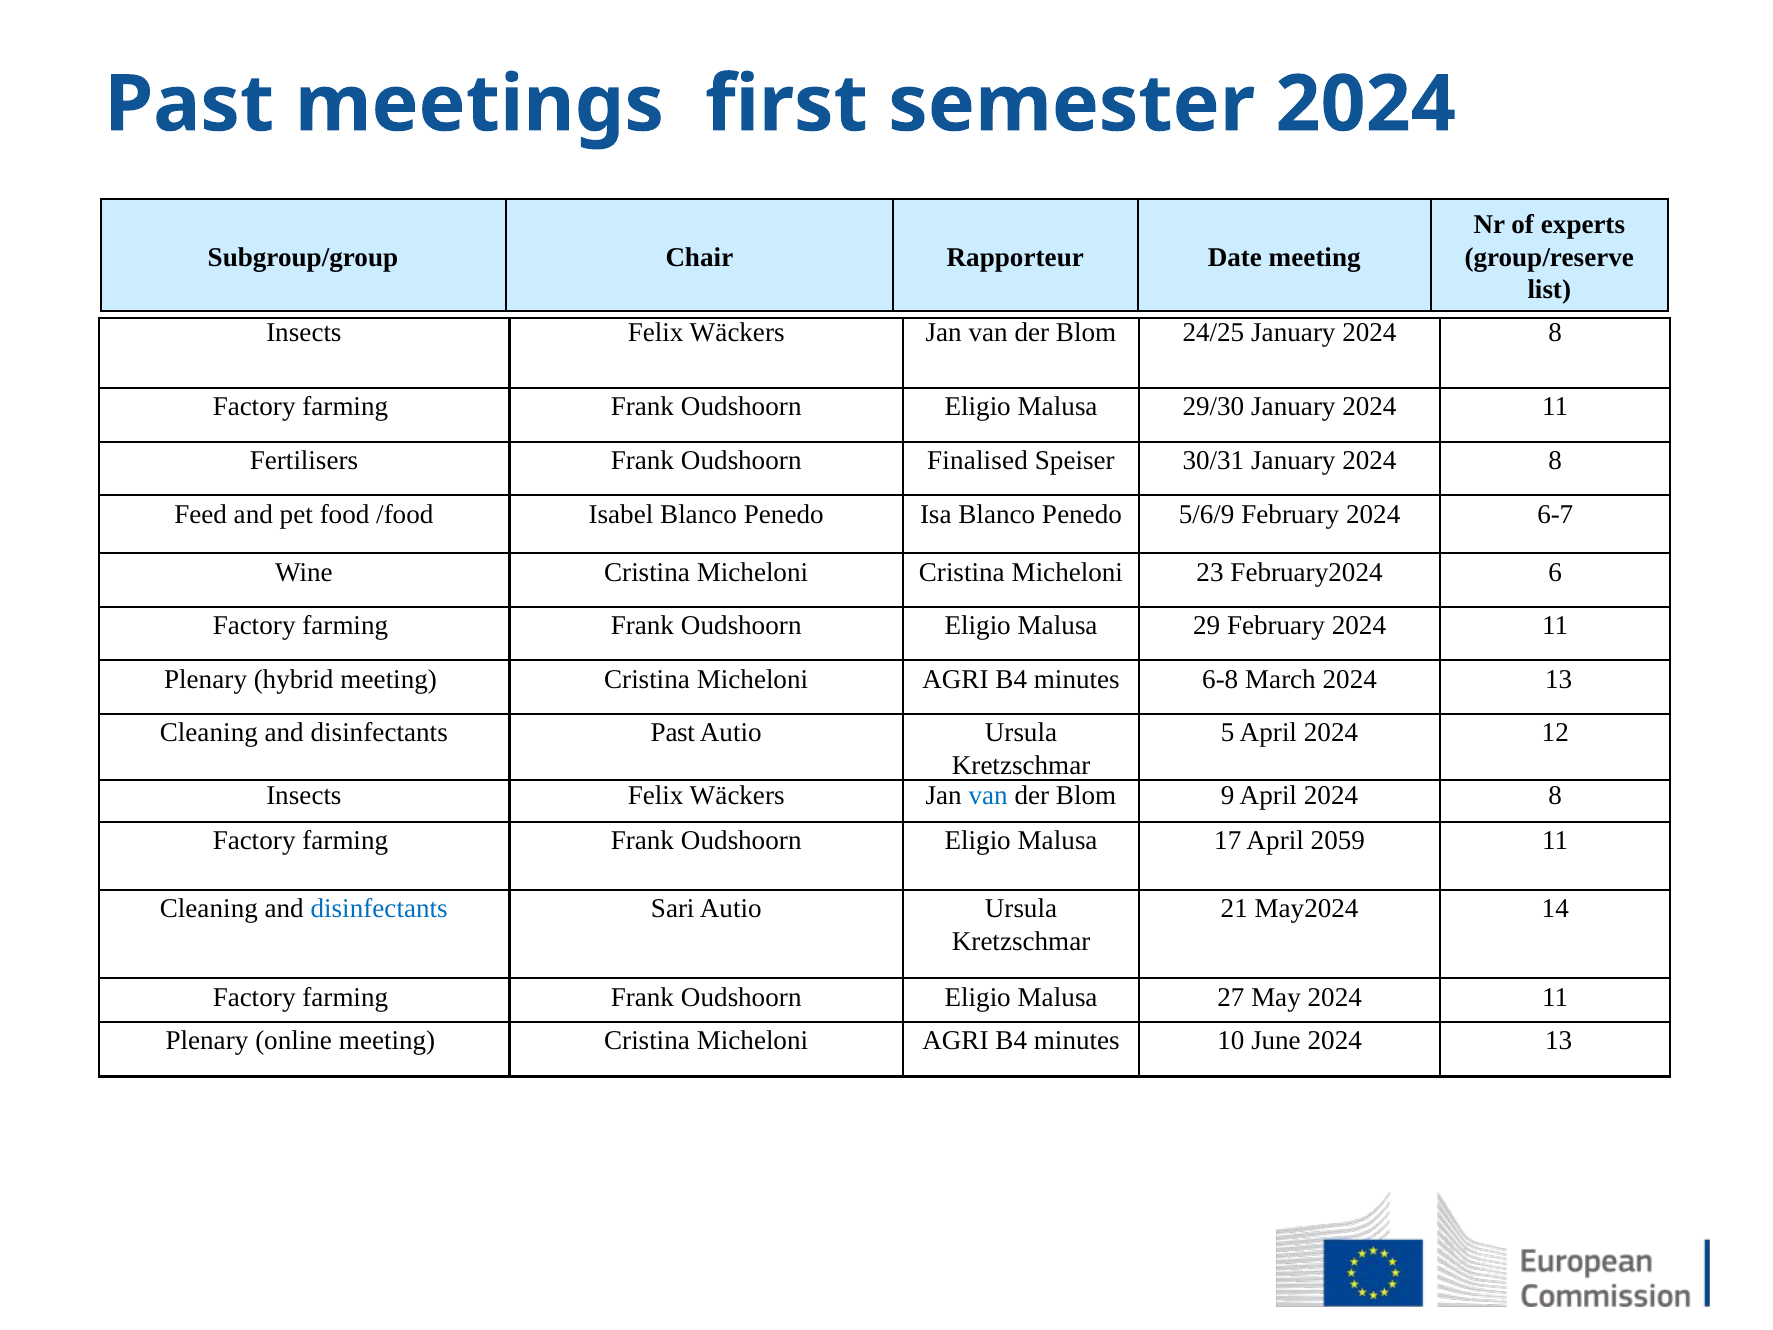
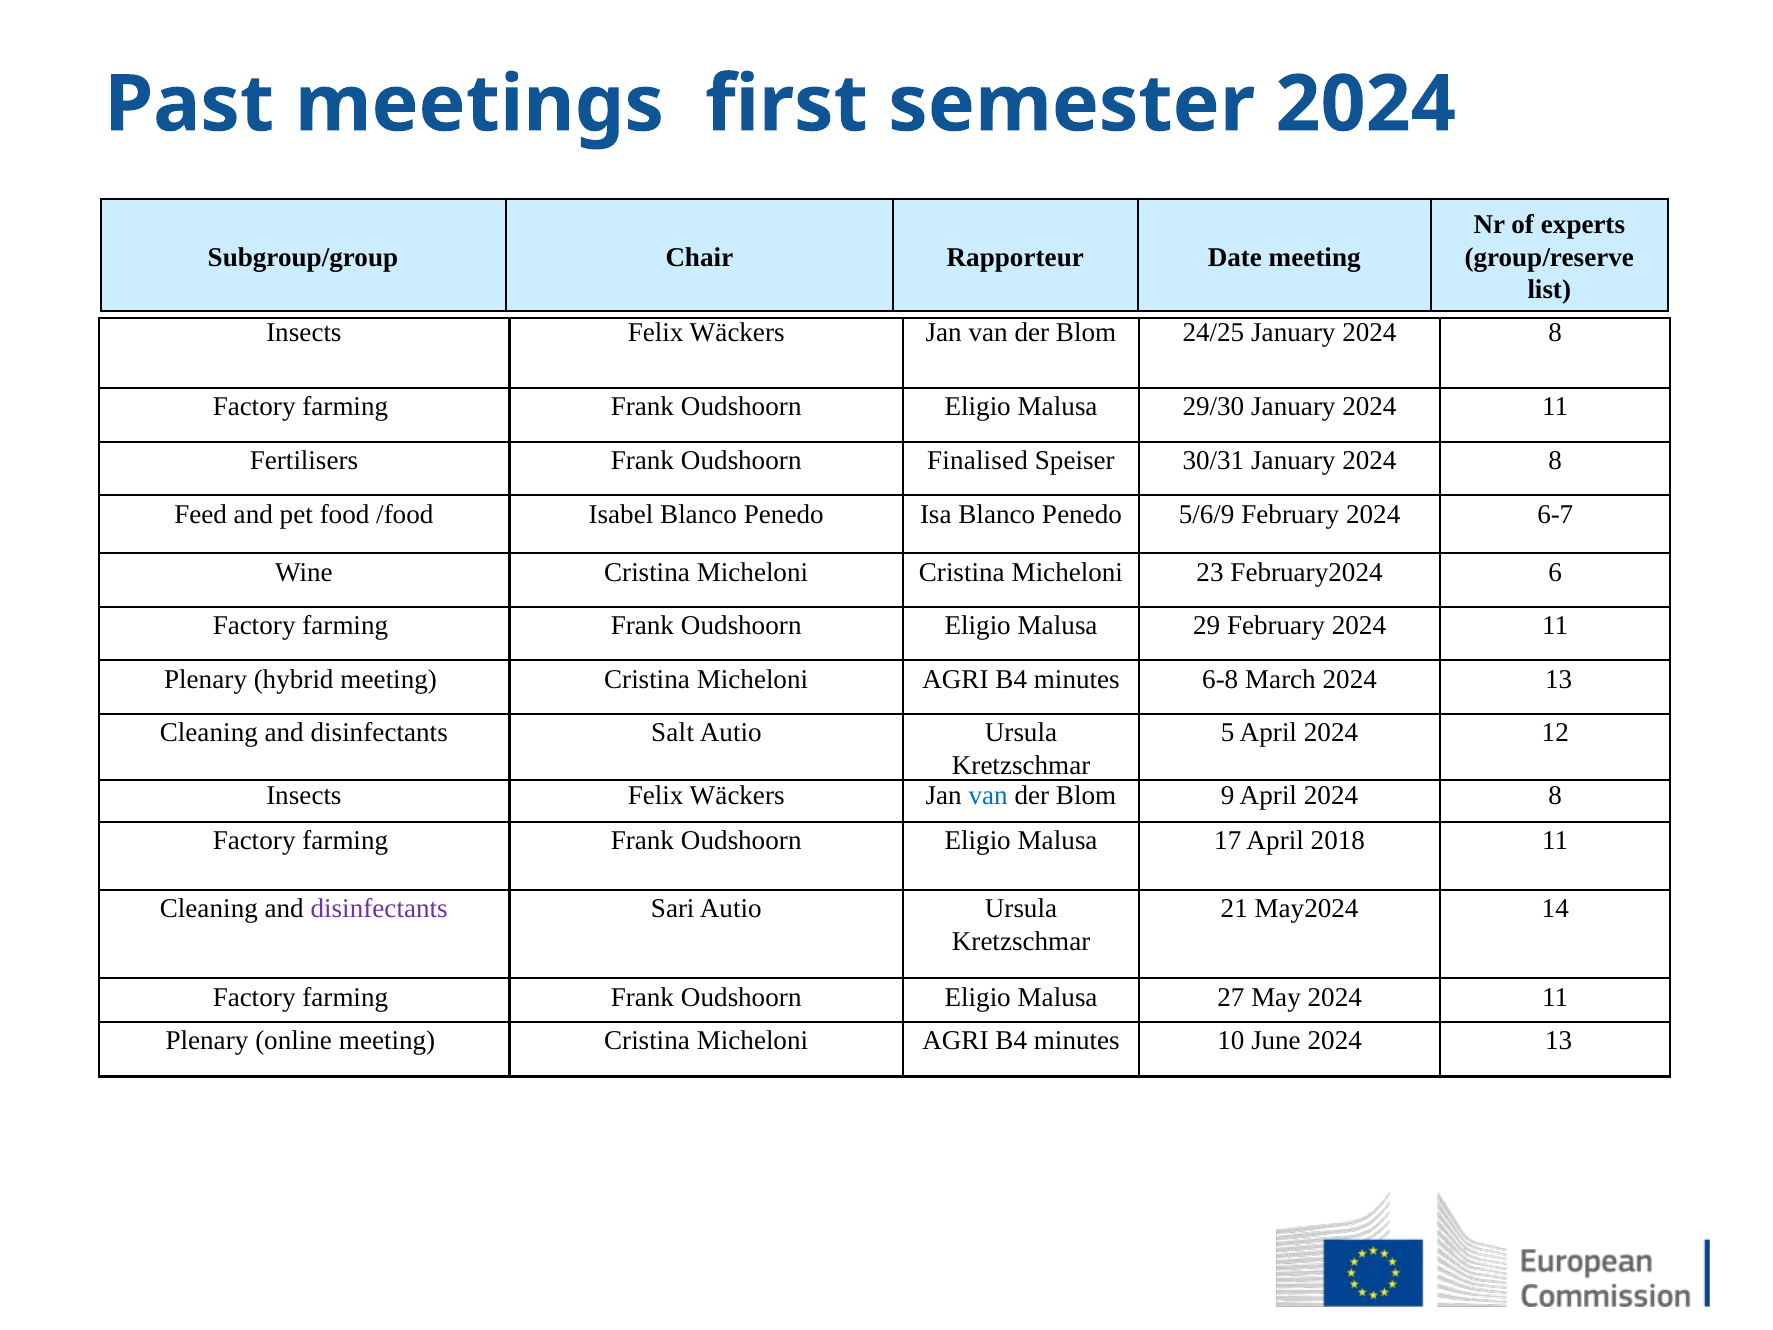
disinfectants Past: Past -> Salt
2059: 2059 -> 2018
disinfectants at (379, 909) colour: blue -> purple
